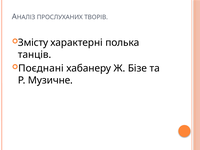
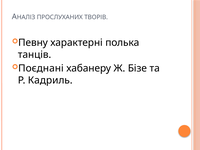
Змісту: Змісту -> Певну
Музичне: Музичне -> Кадриль
